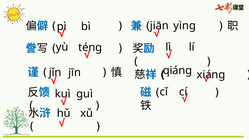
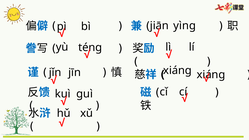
jīn qiáng: qiáng -> xiáng
